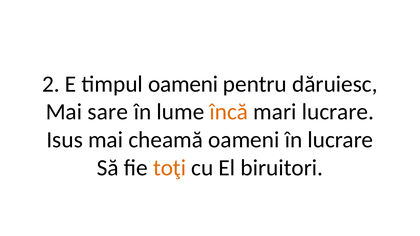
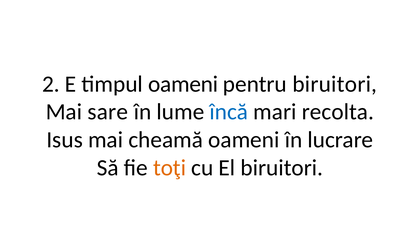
pentru dăruiesc: dăruiesc -> biruitori
încă colour: orange -> blue
mari lucrare: lucrare -> recolta
